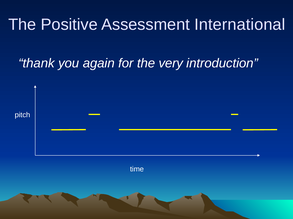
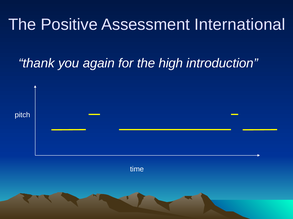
very: very -> high
